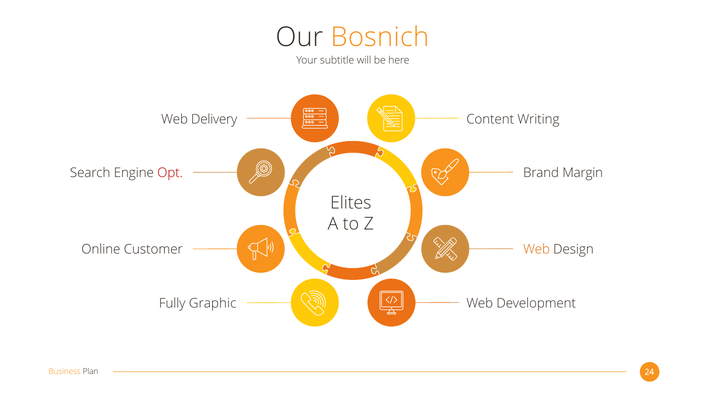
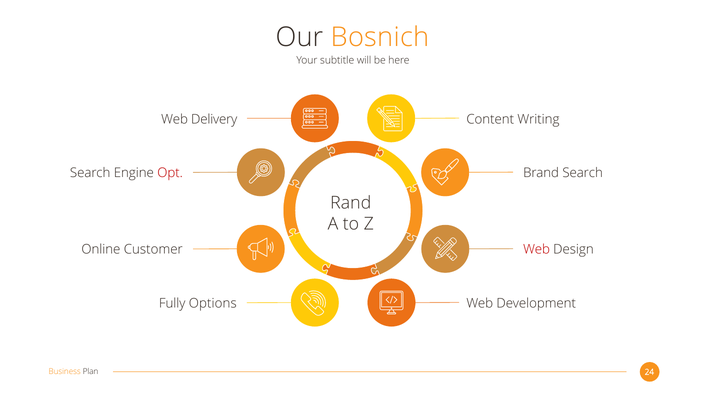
Brand Margin: Margin -> Search
Elites: Elites -> Rand
Web at (537, 250) colour: orange -> red
Graphic: Graphic -> Options
